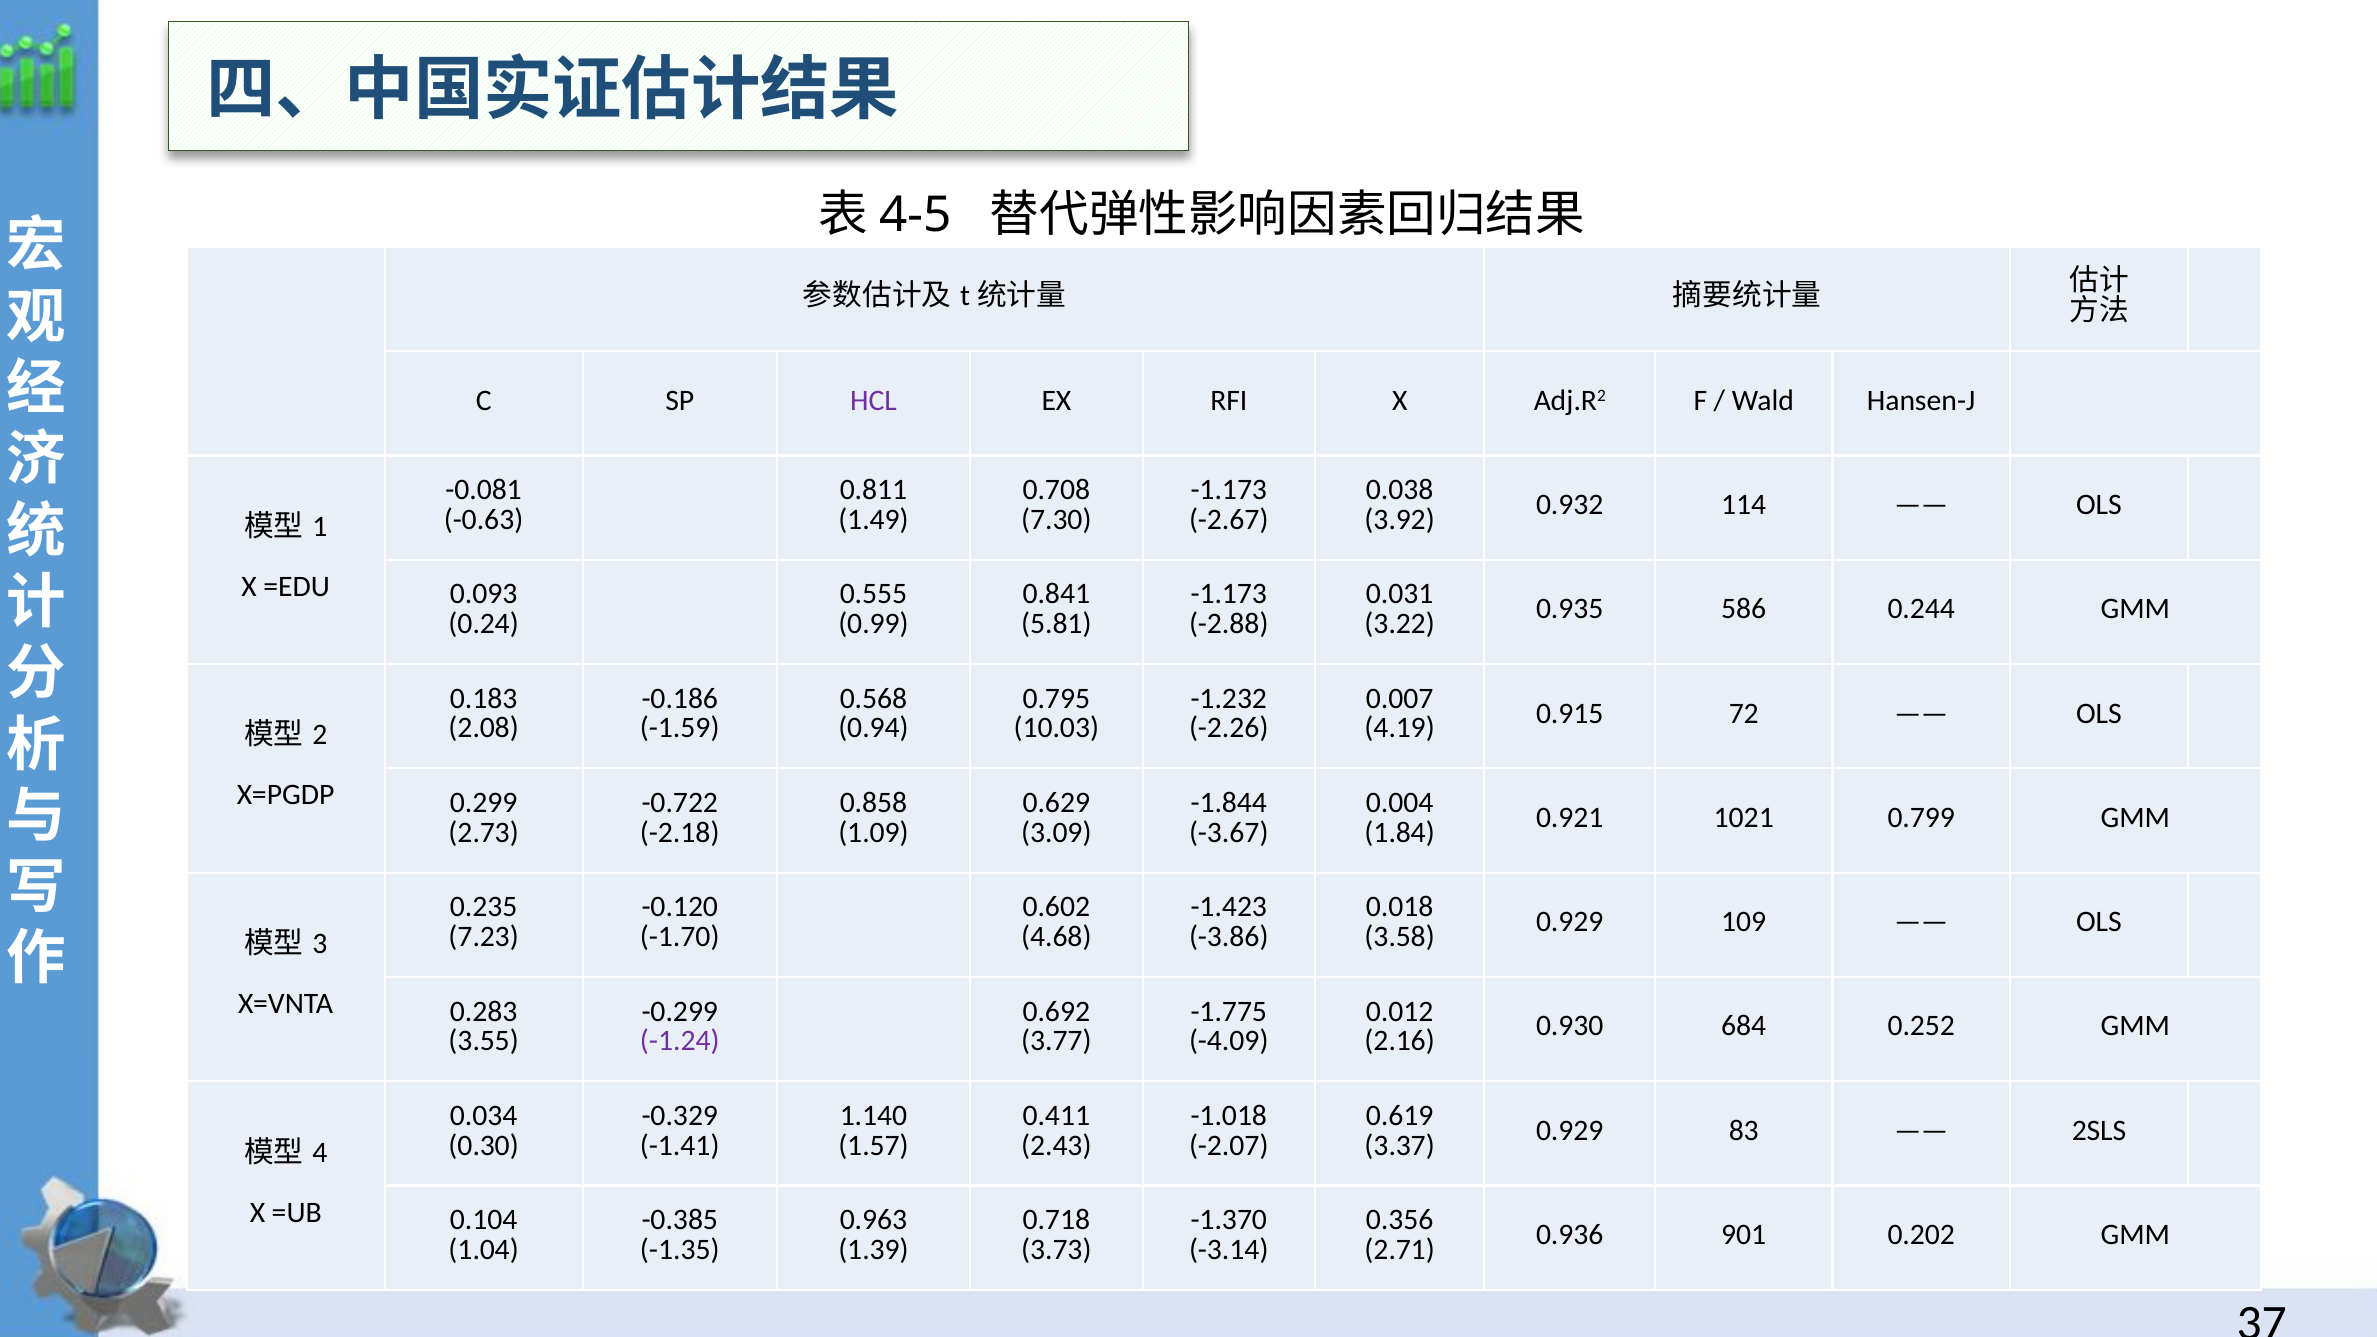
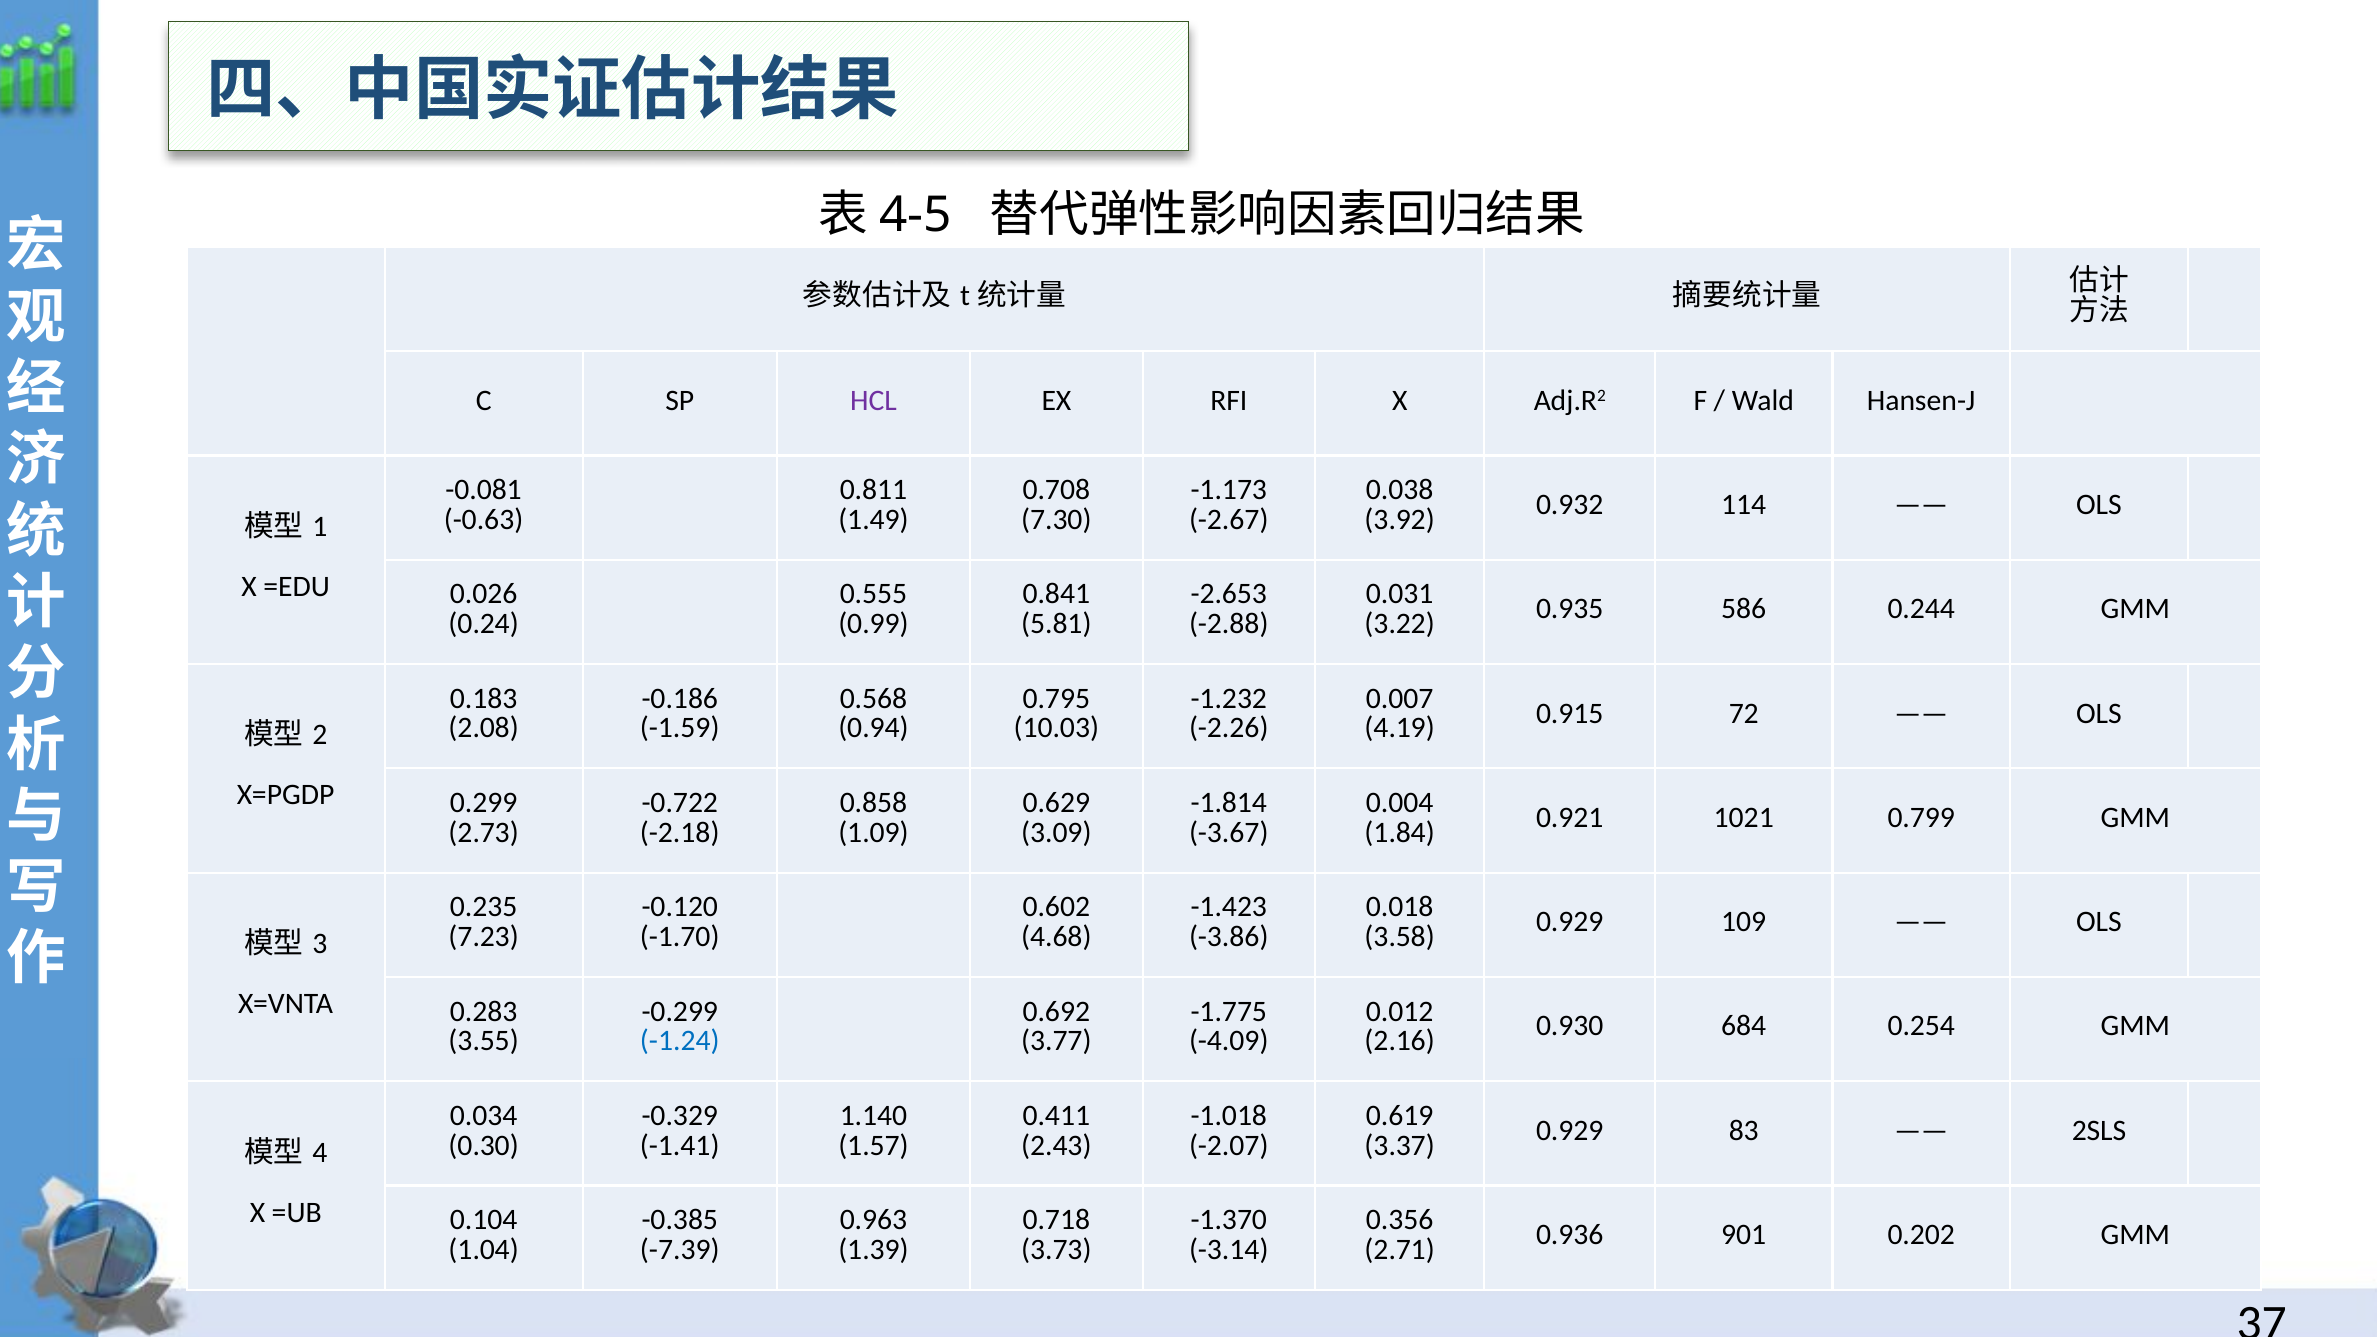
0.093: 0.093 -> 0.026
-1.173 at (1229, 594): -1.173 -> -2.653
-1.844: -1.844 -> -1.814
0.252: 0.252 -> 0.254
-1.24 colour: purple -> blue
-1.35: -1.35 -> -7.39
